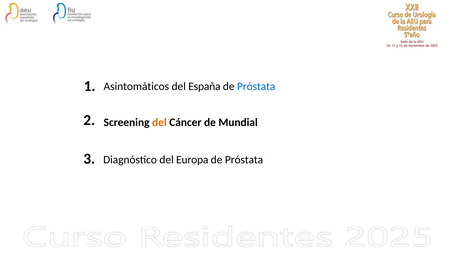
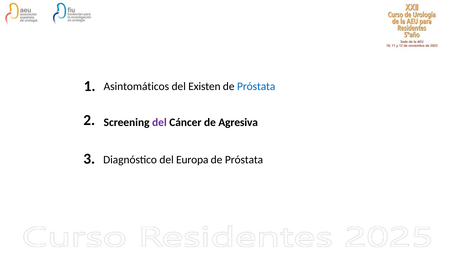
España: España -> Existen
del at (159, 122) colour: orange -> purple
Mundial: Mundial -> Agresiva
